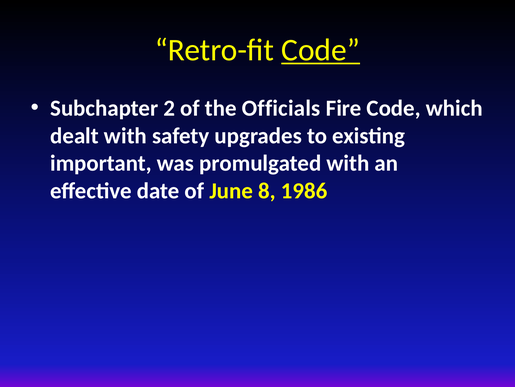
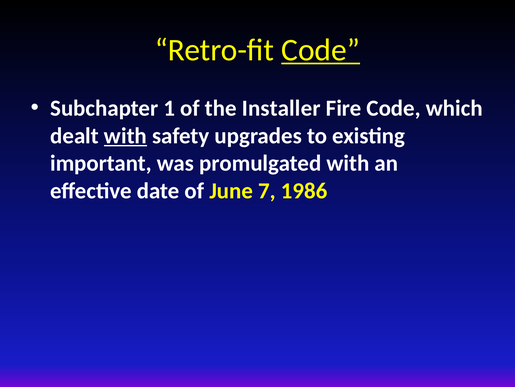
2: 2 -> 1
Officials: Officials -> Installer
with at (125, 136) underline: none -> present
8: 8 -> 7
